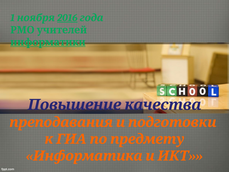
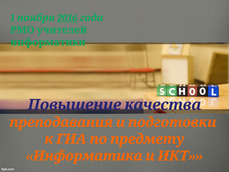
информатики underline: present -> none
